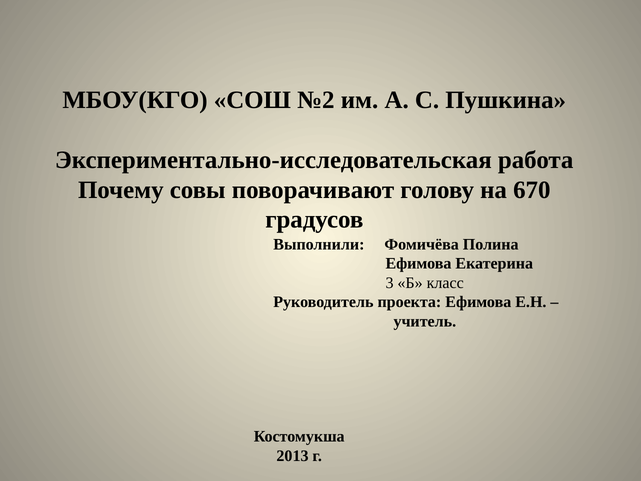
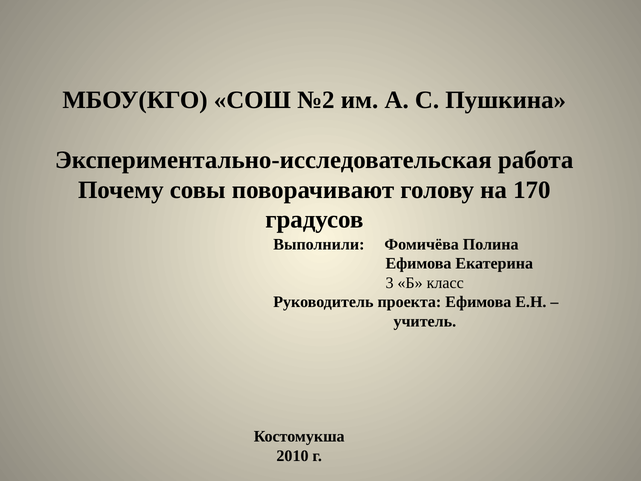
670: 670 -> 170
2013: 2013 -> 2010
